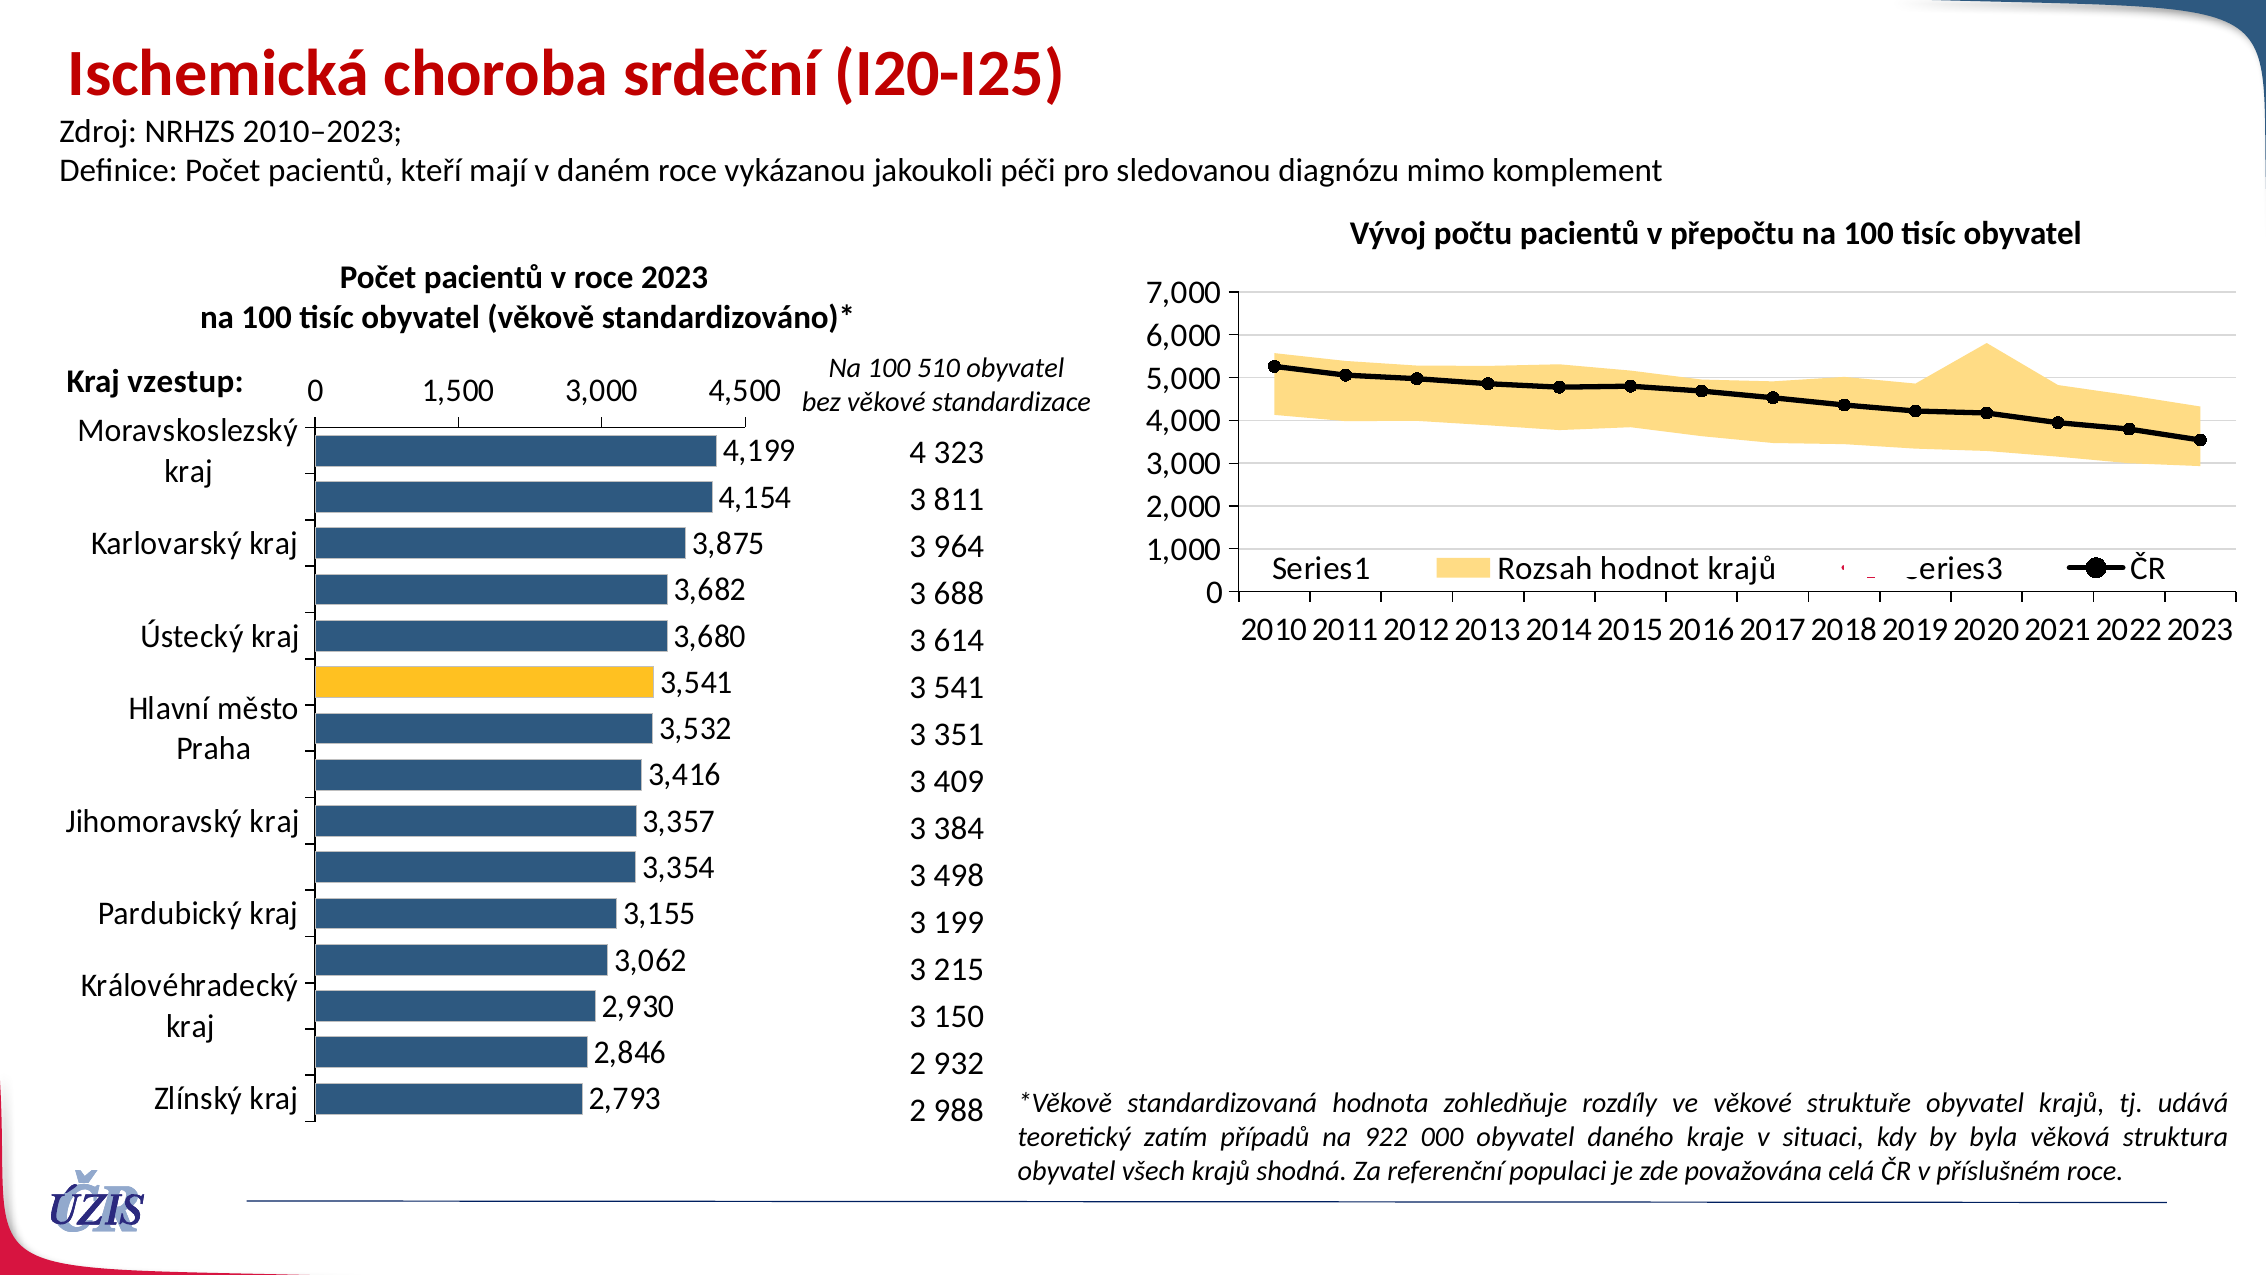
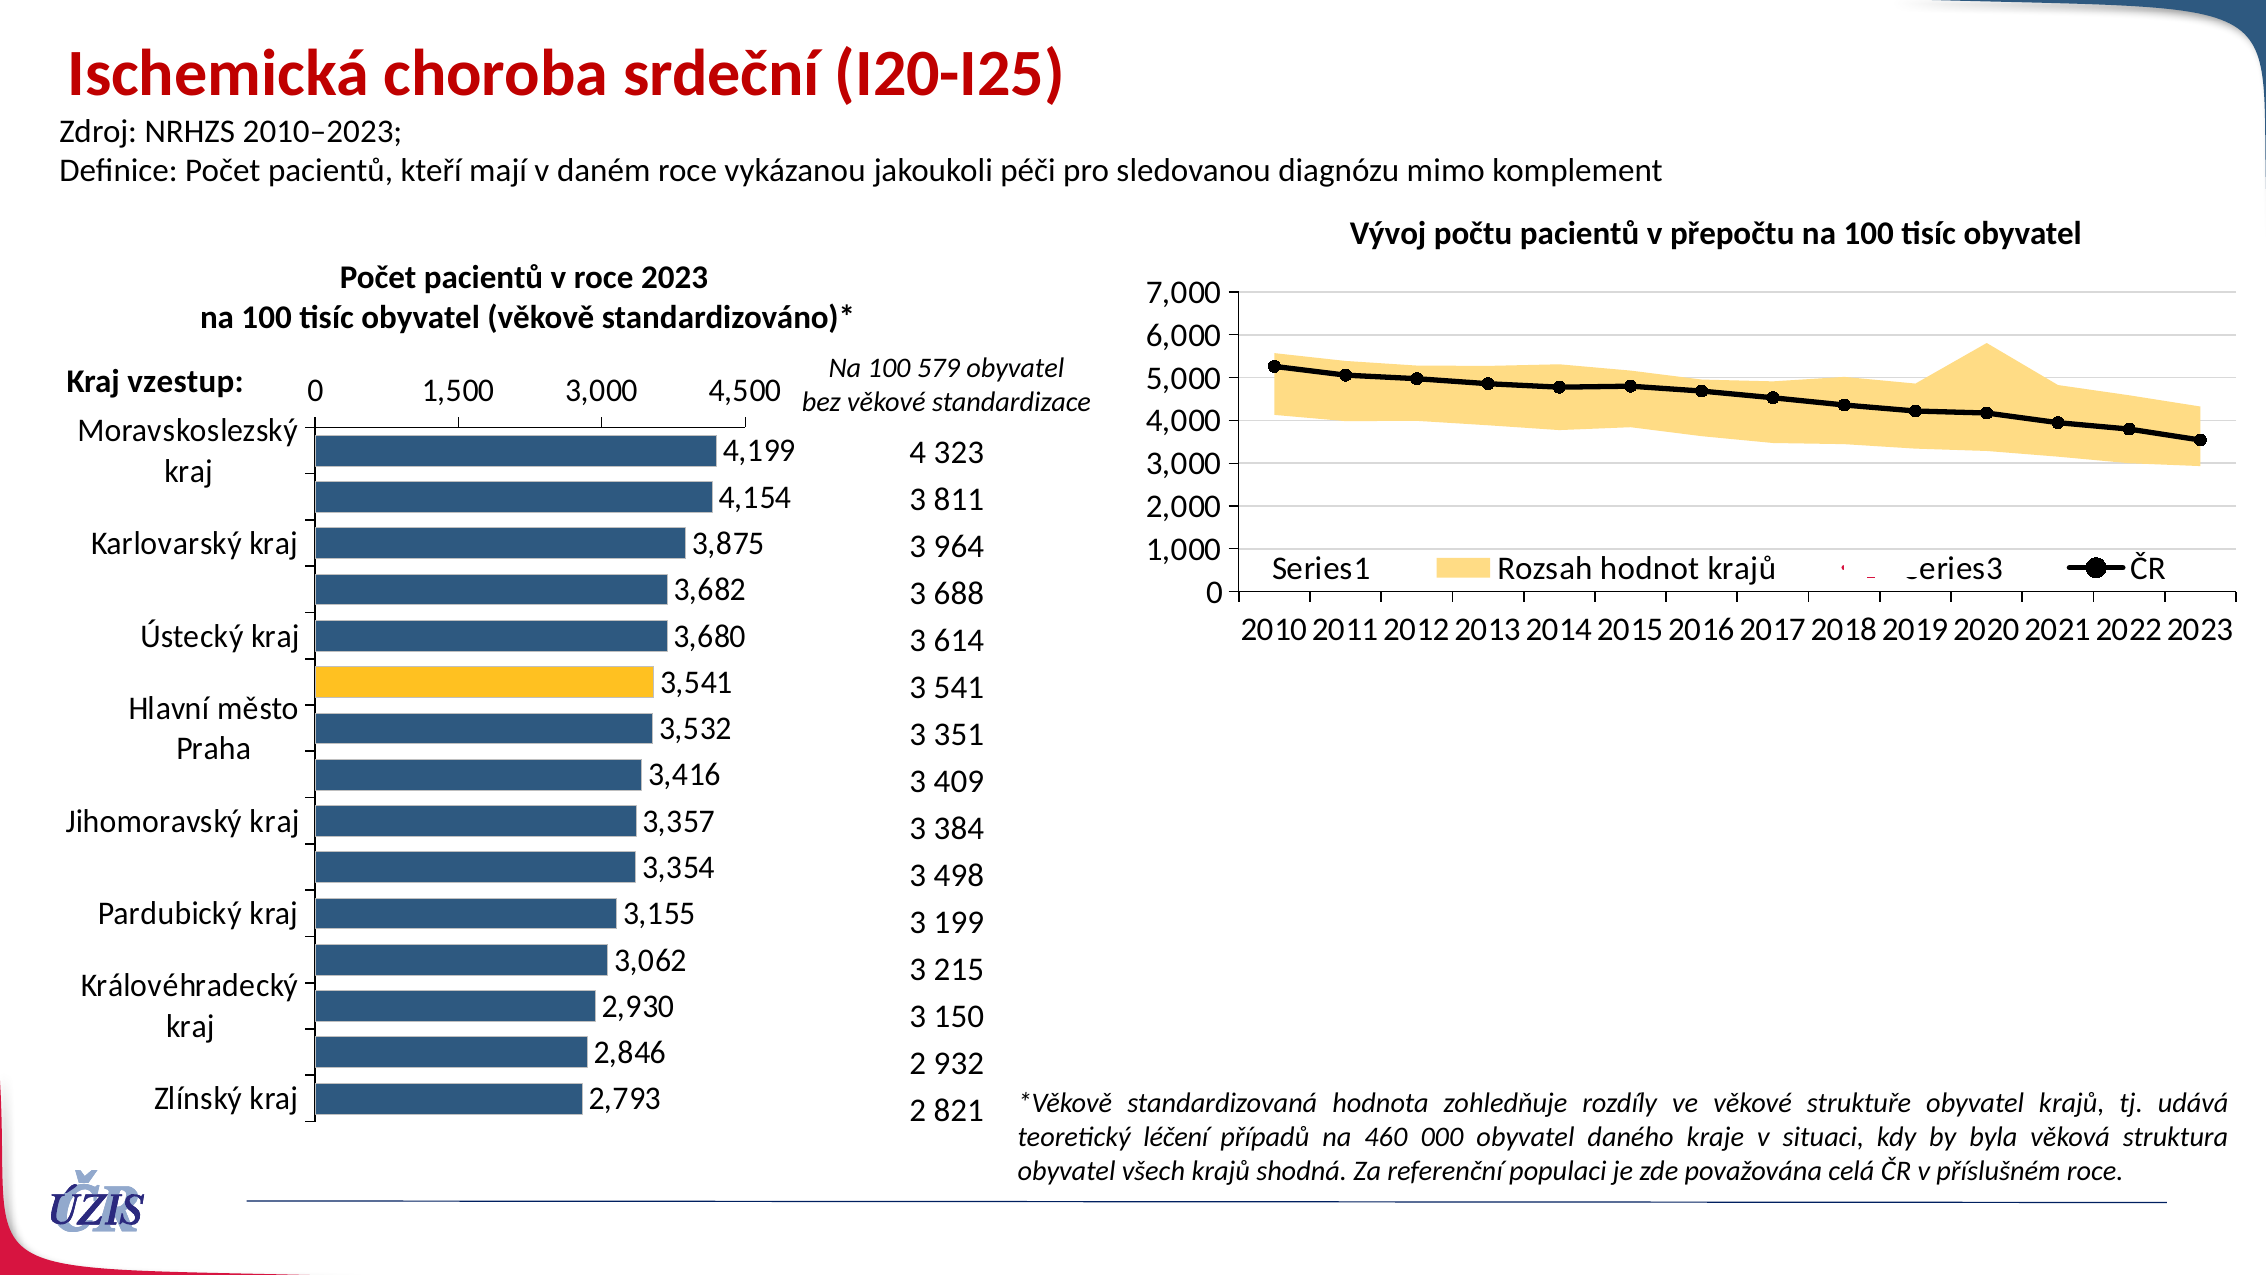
510: 510 -> 579
988: 988 -> 821
zatím: zatím -> léčení
922: 922 -> 460
